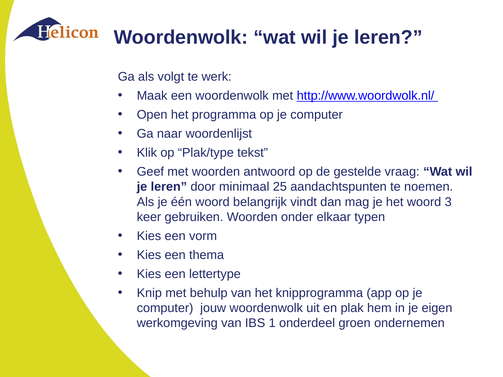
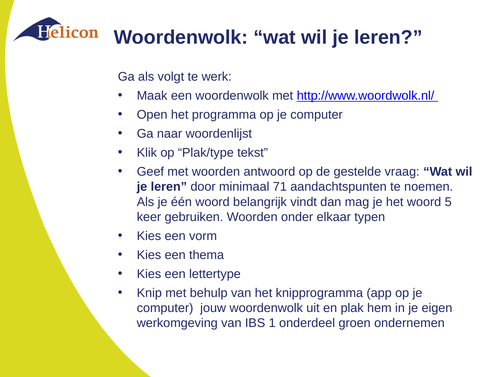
25: 25 -> 71
3: 3 -> 5
